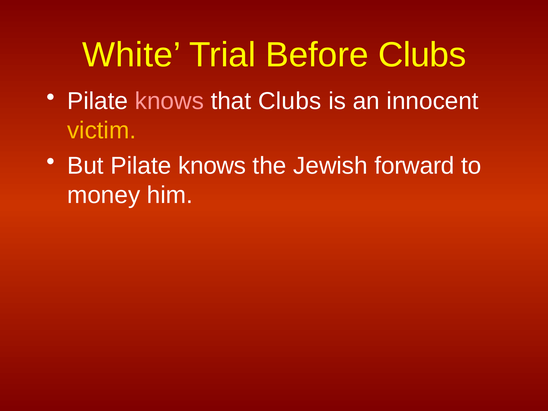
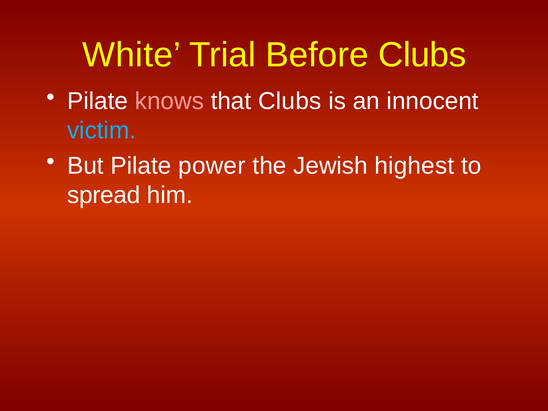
victim colour: yellow -> light blue
But Pilate knows: knows -> power
forward: forward -> highest
money: money -> spread
